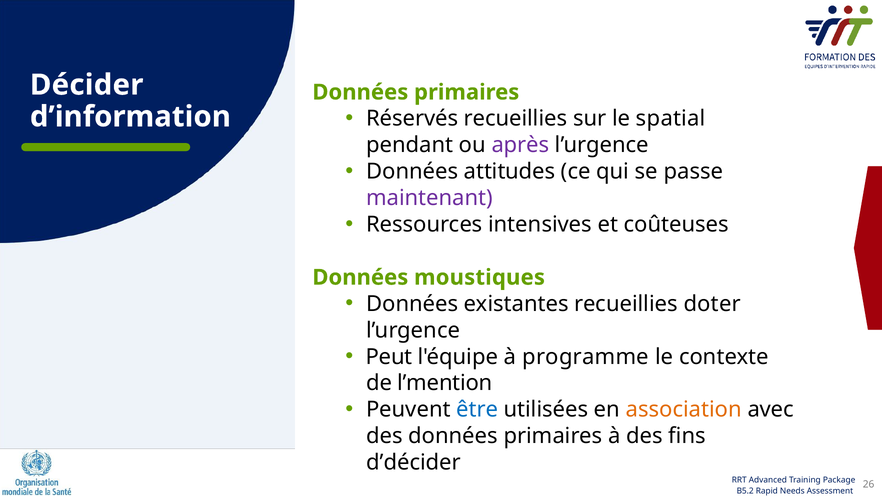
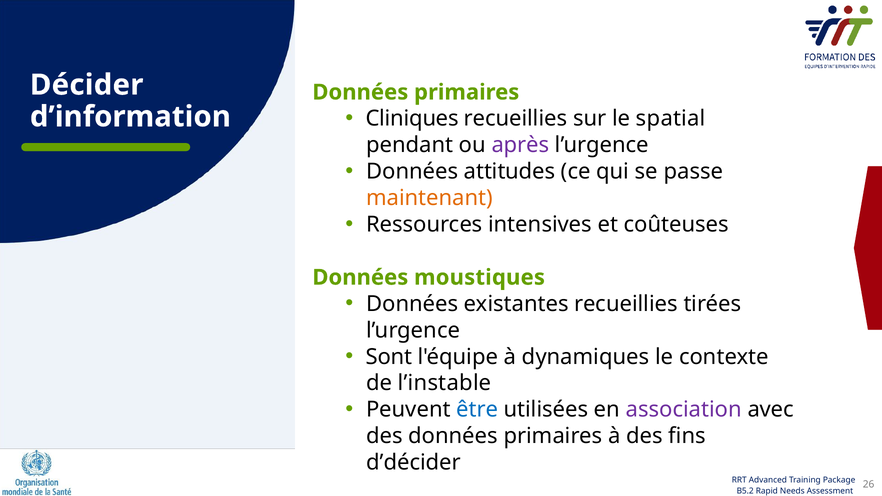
Réservés: Réservés -> Cliniques
maintenant colour: purple -> orange
doter: doter -> tirées
Peut: Peut -> Sont
programme: programme -> dynamiques
l’mention: l’mention -> l’instable
association colour: orange -> purple
